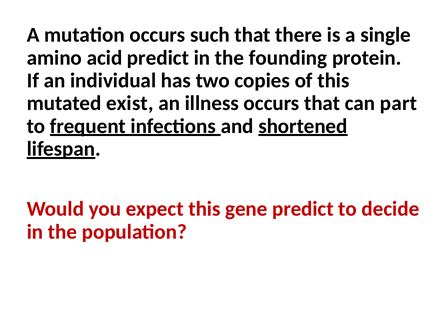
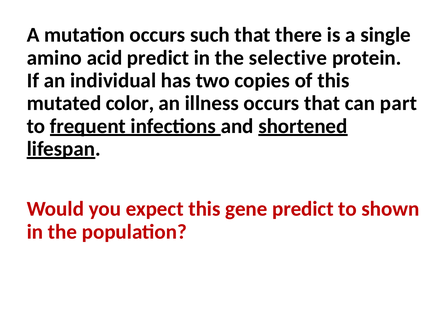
founding: founding -> selective
exist: exist -> color
decide: decide -> shown
